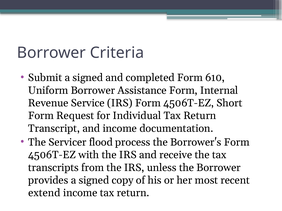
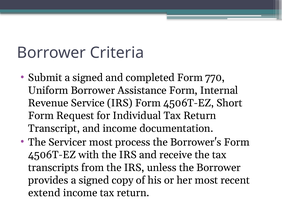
610: 610 -> 770
Servicer flood: flood -> most
